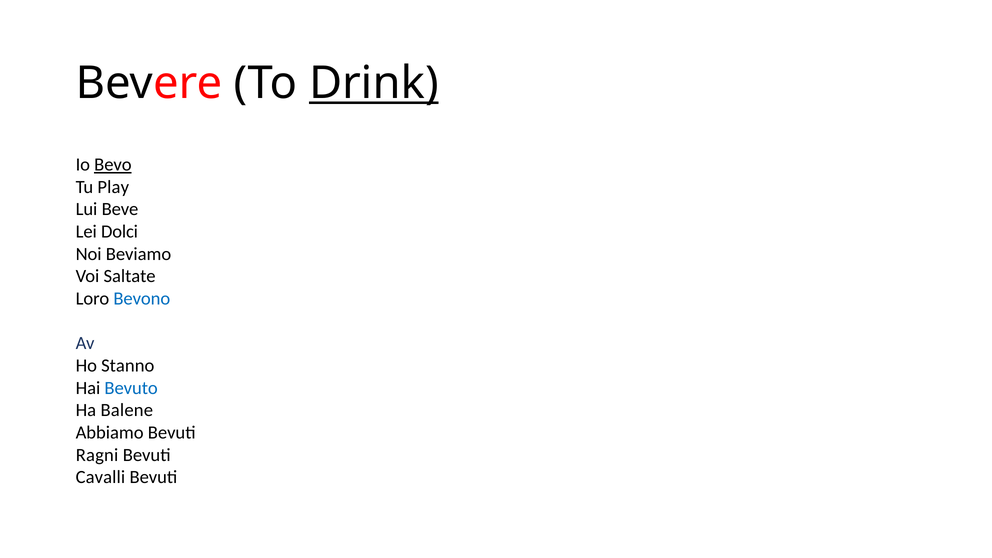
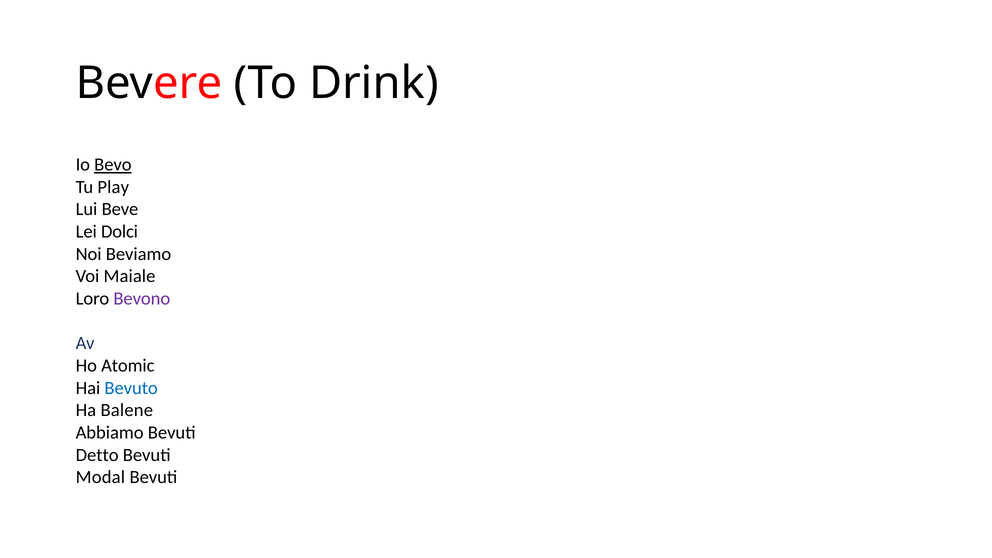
Drink underline: present -> none
Saltate: Saltate -> Maiale
Bevono colour: blue -> purple
Stanno: Stanno -> Atomic
Ragni: Ragni -> Detto
Cavalli: Cavalli -> Modal
